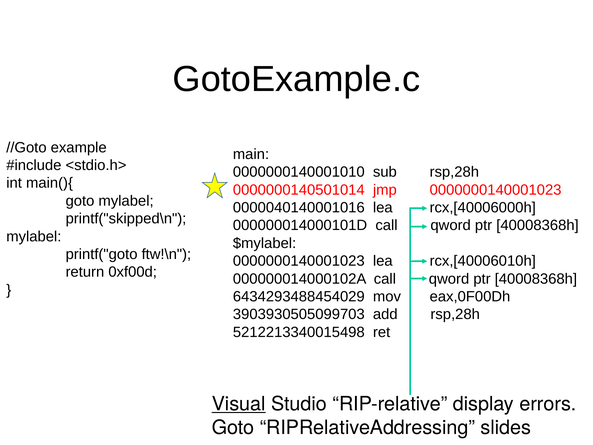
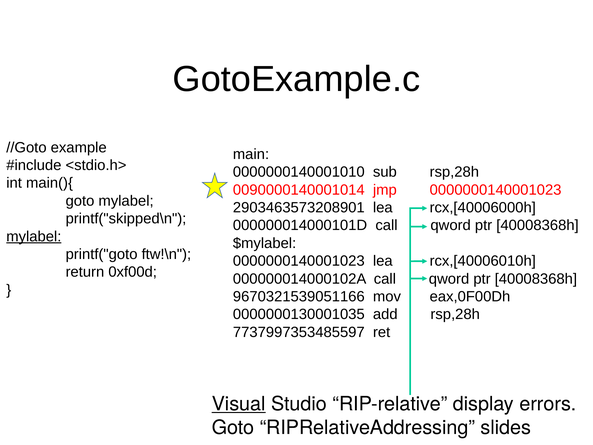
0000000140501014: 0000000140501014 -> 0090000140001014
0000040140001016: 0000040140001016 -> 2903463573208901
mylabel at (34, 236) underline: none -> present
6434293488454029: 6434293488454029 -> 9670321539051166
3903930505099703: 3903930505099703 -> 0000000130001035
5212213340015498: 5212213340015498 -> 7737997353485597
